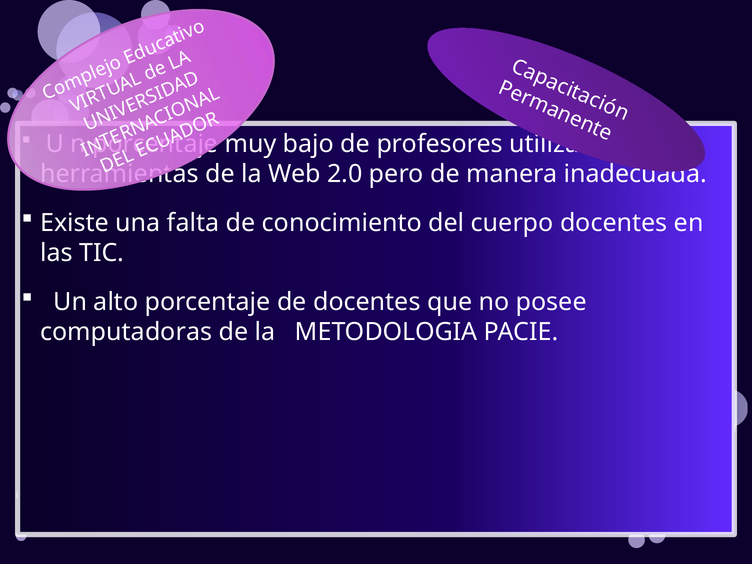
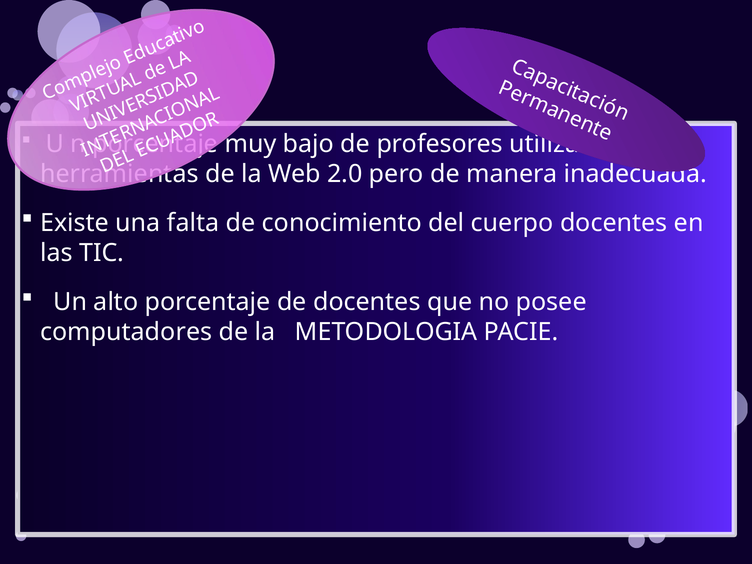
computadoras: computadoras -> computadores
